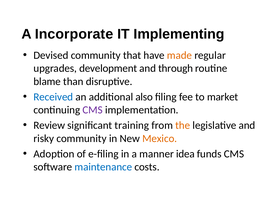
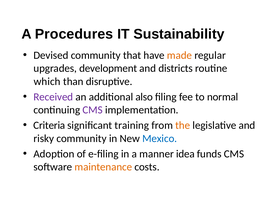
Incorporate: Incorporate -> Procedures
IT Implementing: Implementing -> Sustainability
through: through -> districts
blame: blame -> which
Received colour: blue -> purple
market: market -> normal
Review: Review -> Criteria
Mexico at (160, 138) colour: orange -> blue
maintenance colour: blue -> orange
